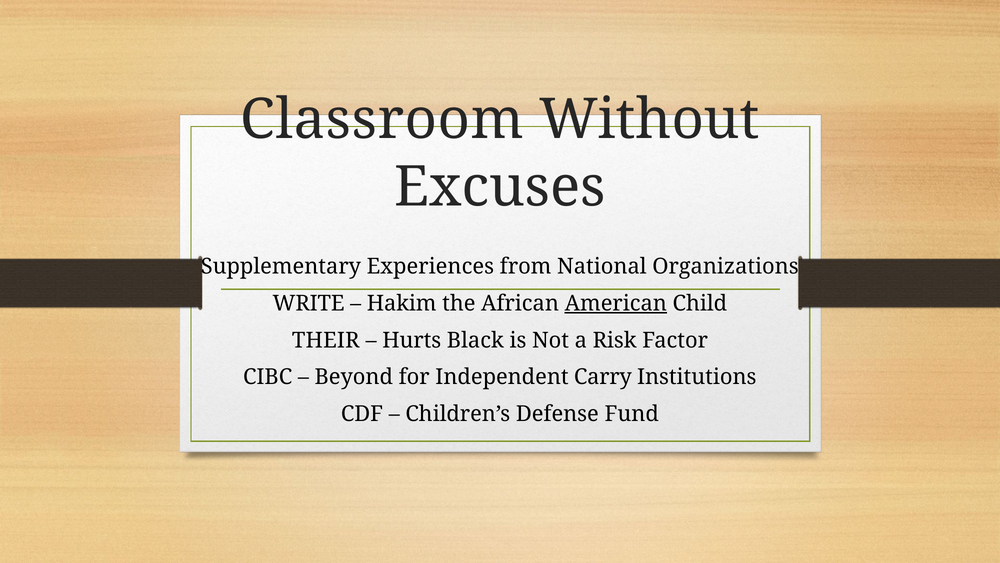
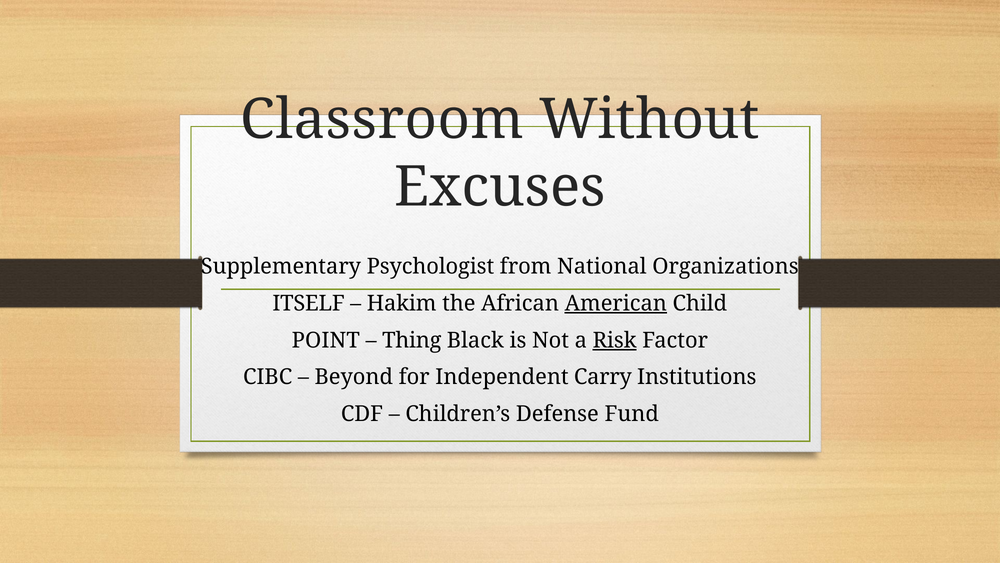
Experiences: Experiences -> Psychologist
WRITE: WRITE -> ITSELF
THEIR: THEIR -> POINT
Hurts: Hurts -> Thing
Risk underline: none -> present
